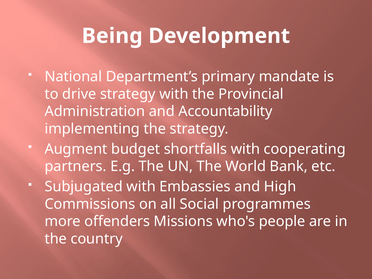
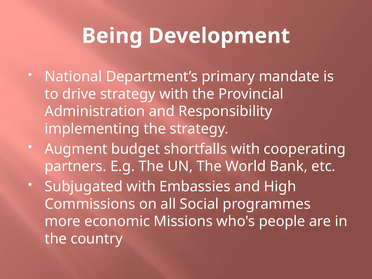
Accountability: Accountability -> Responsibility
offenders: offenders -> economic
